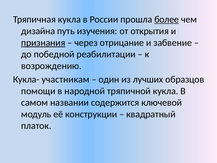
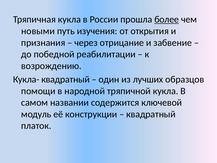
дизайна: дизайна -> новыми
признания underline: present -> none
Кукла- участникам: участникам -> квадратный
